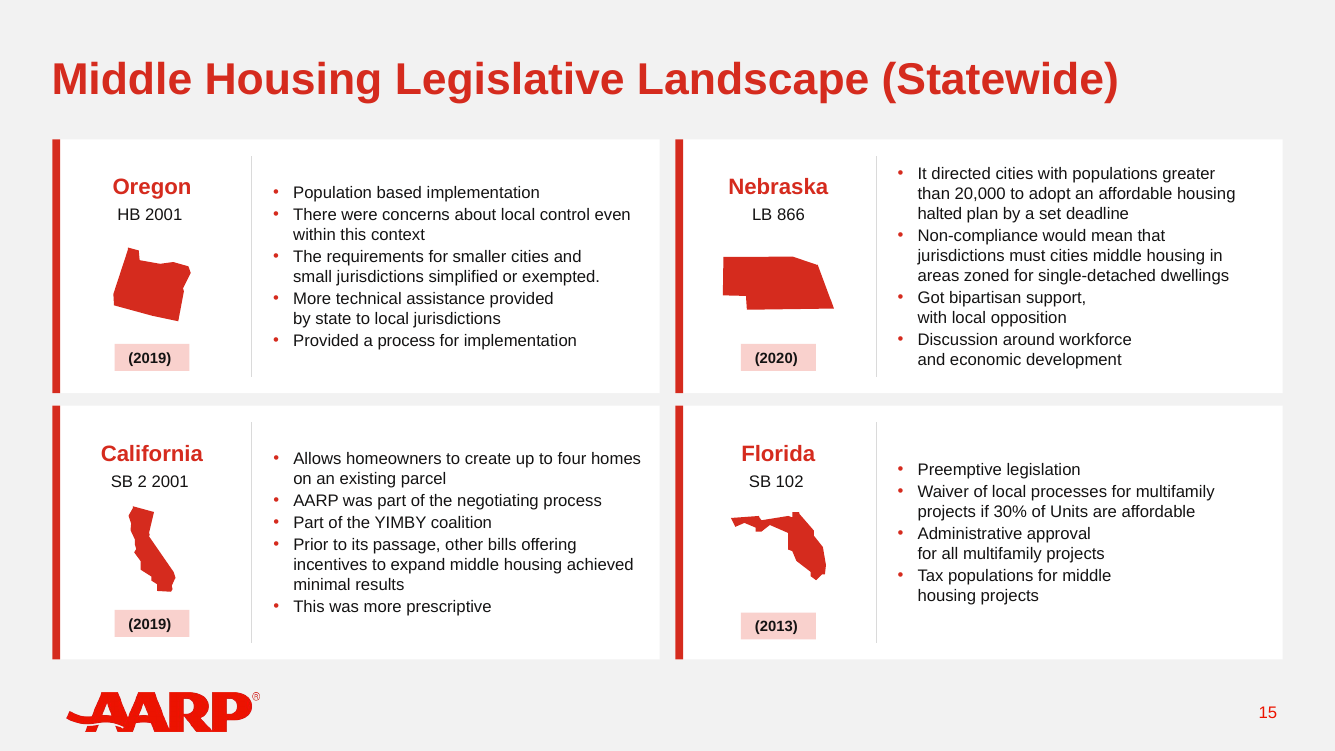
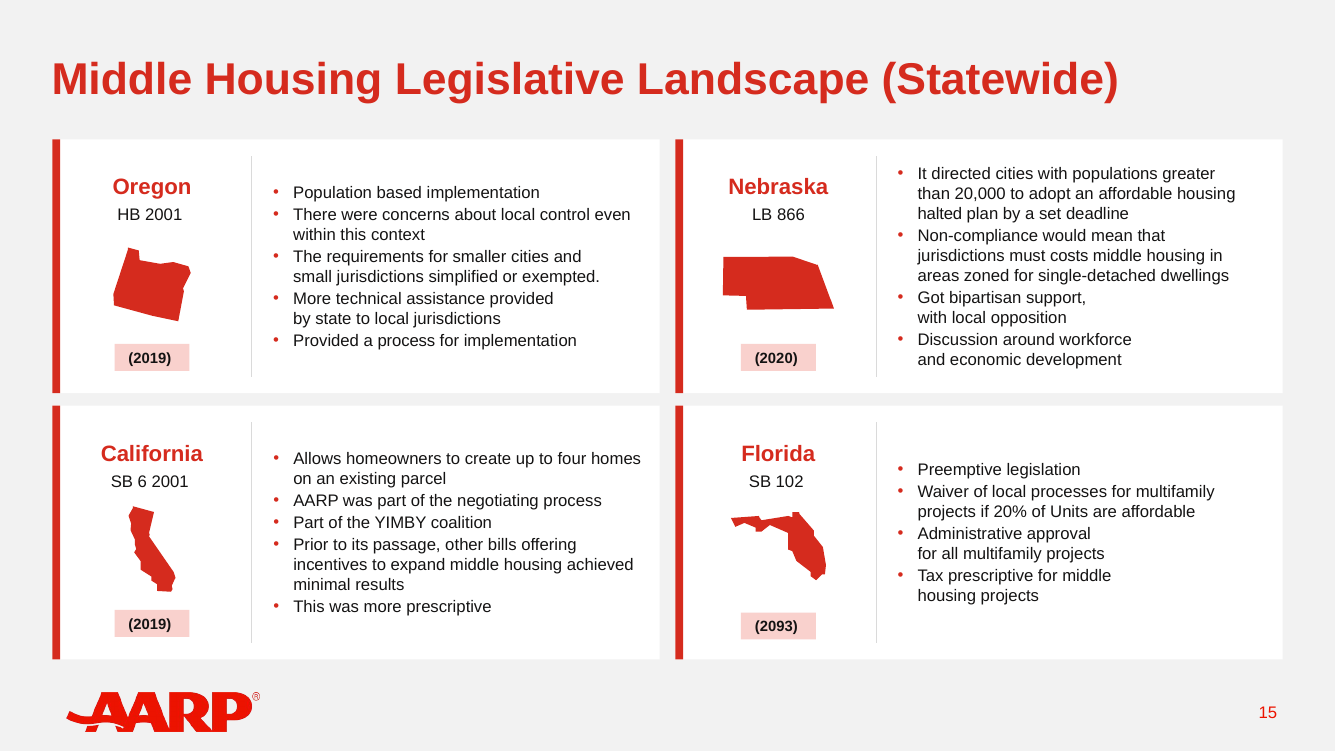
must cities: cities -> costs
2: 2 -> 6
30%: 30% -> 20%
Tax populations: populations -> prescriptive
2013: 2013 -> 2093
